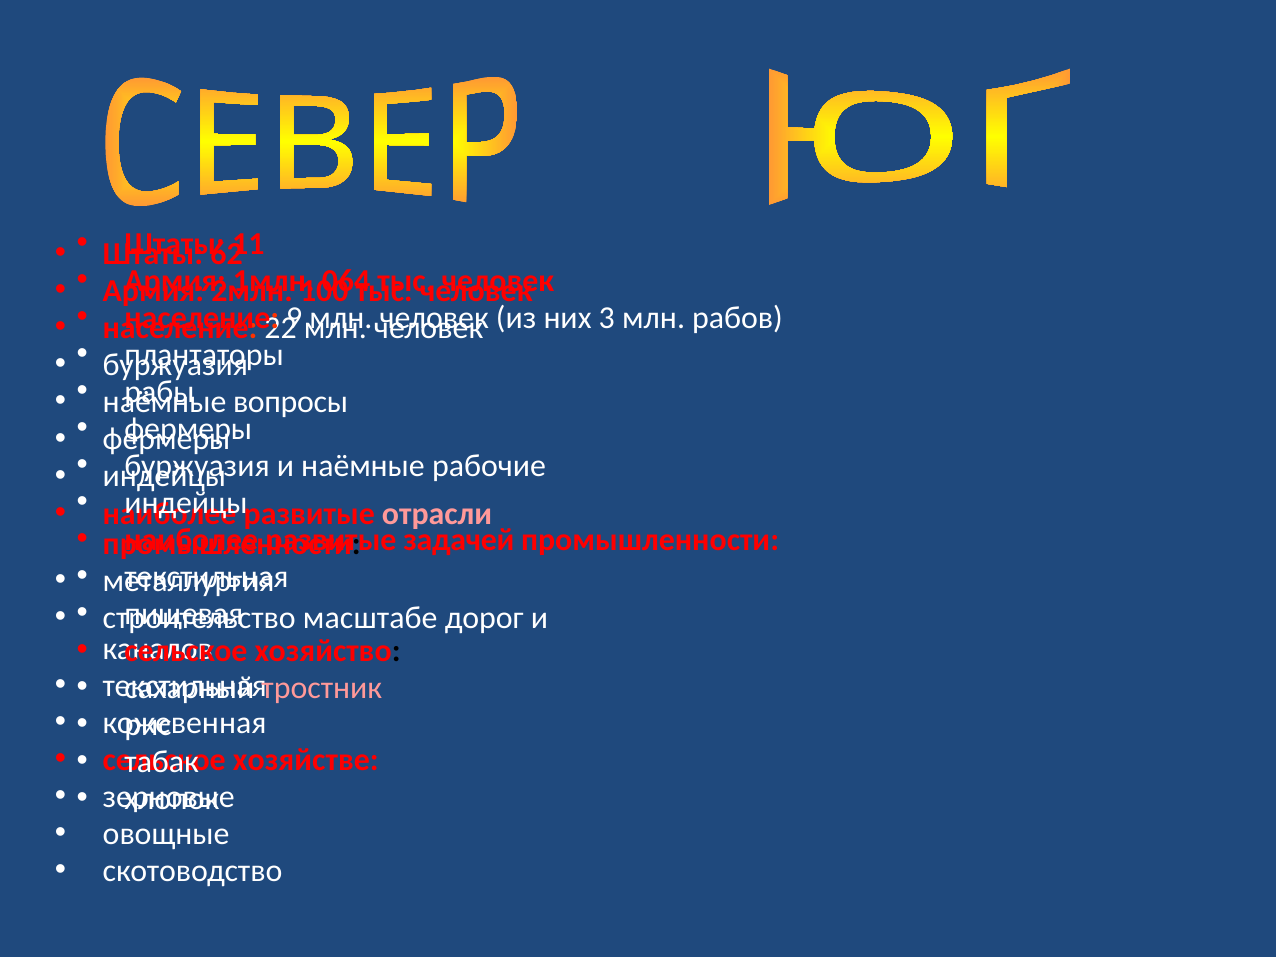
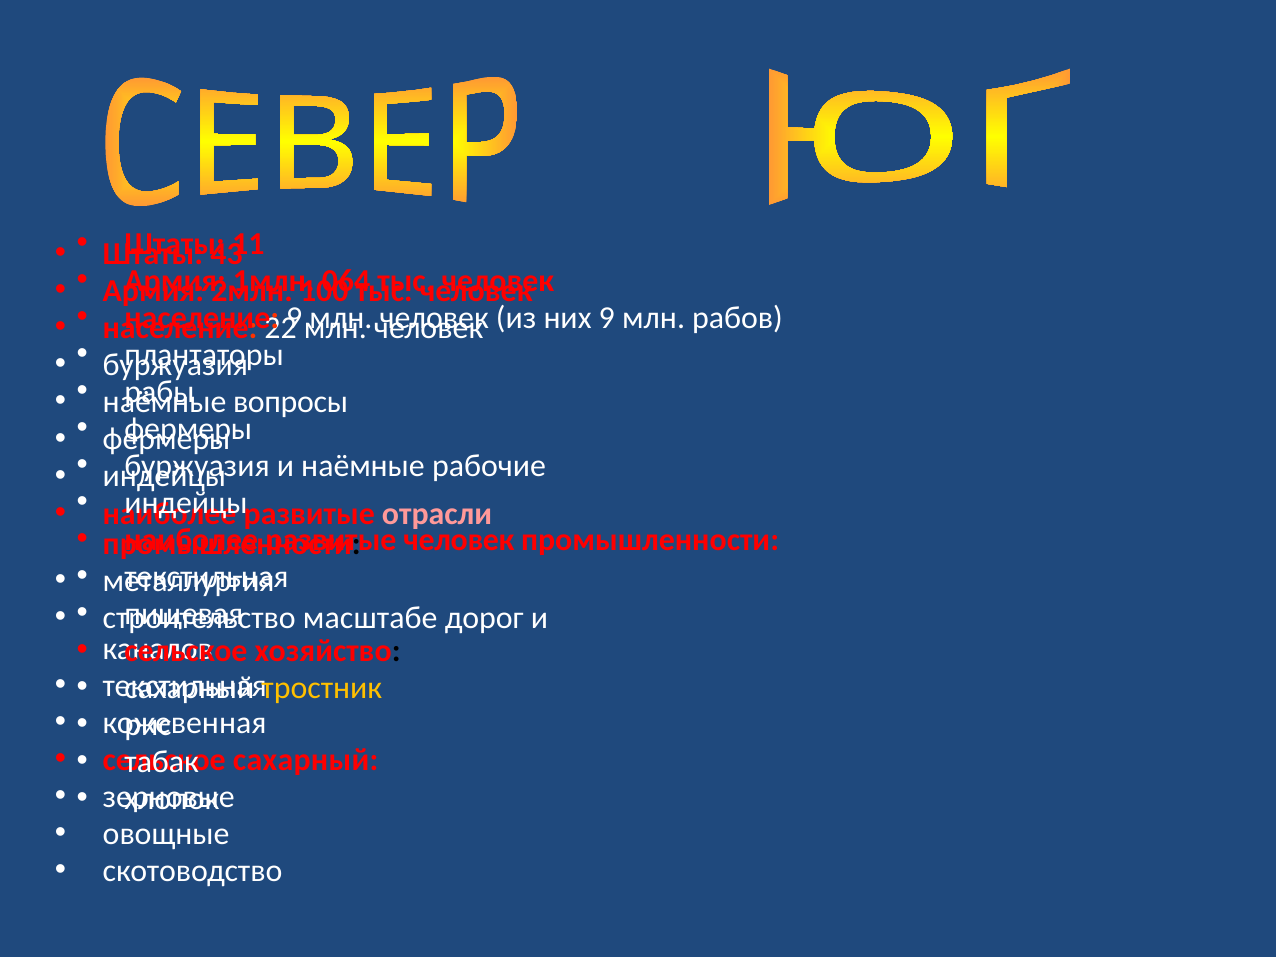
62: 62 -> 43
них 3: 3 -> 9
задачей at (459, 540): задачей -> человек
тростник colour: pink -> yellow
хозяйстве at (306, 760): хозяйстве -> сахарный
